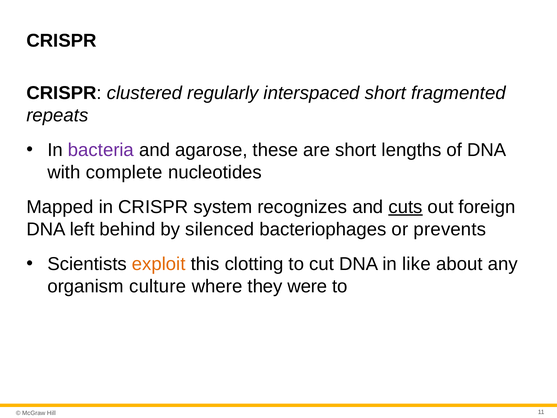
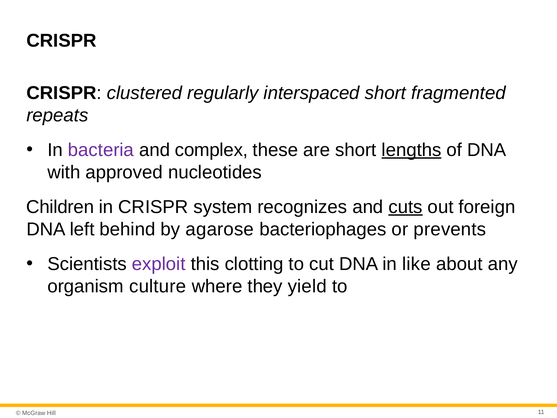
agarose: agarose -> complex
lengths underline: none -> present
complete: complete -> approved
Mapped: Mapped -> Children
silenced: silenced -> agarose
exploit colour: orange -> purple
were: were -> yield
